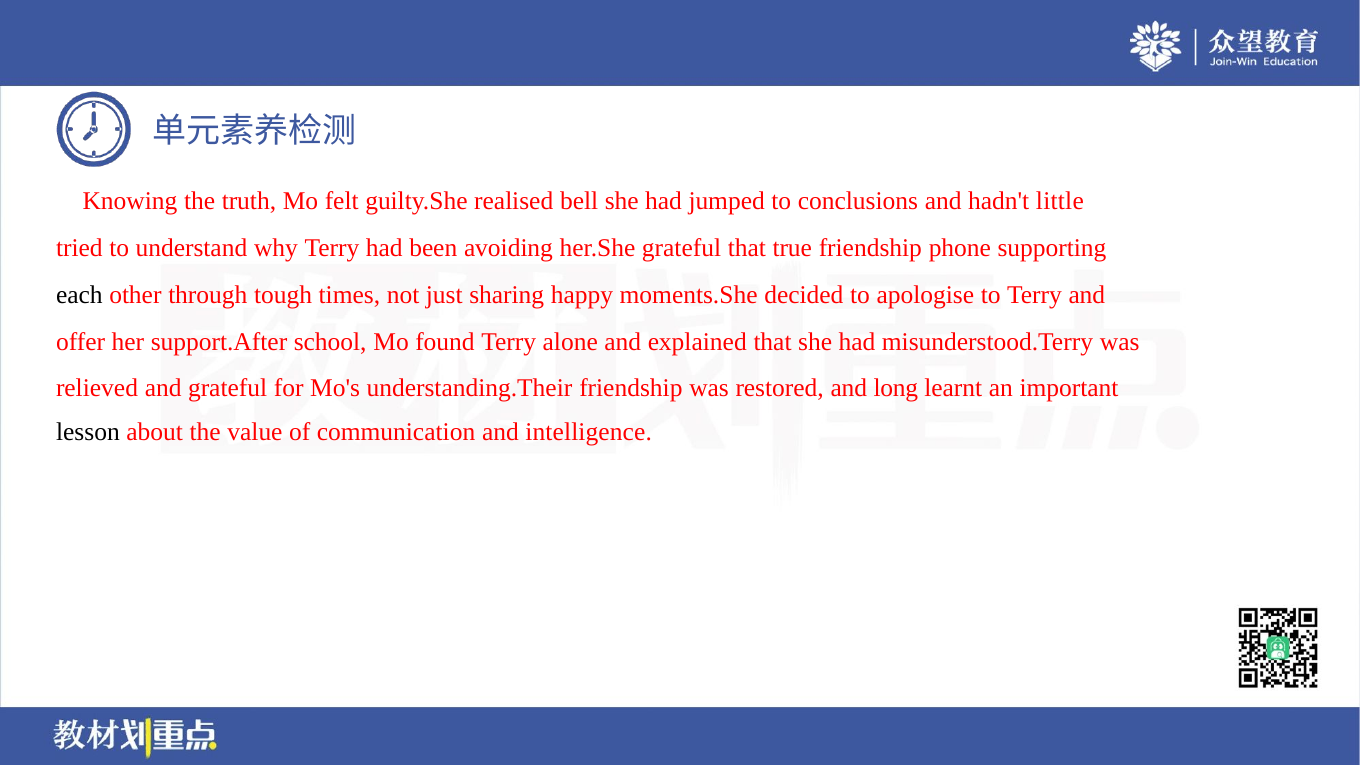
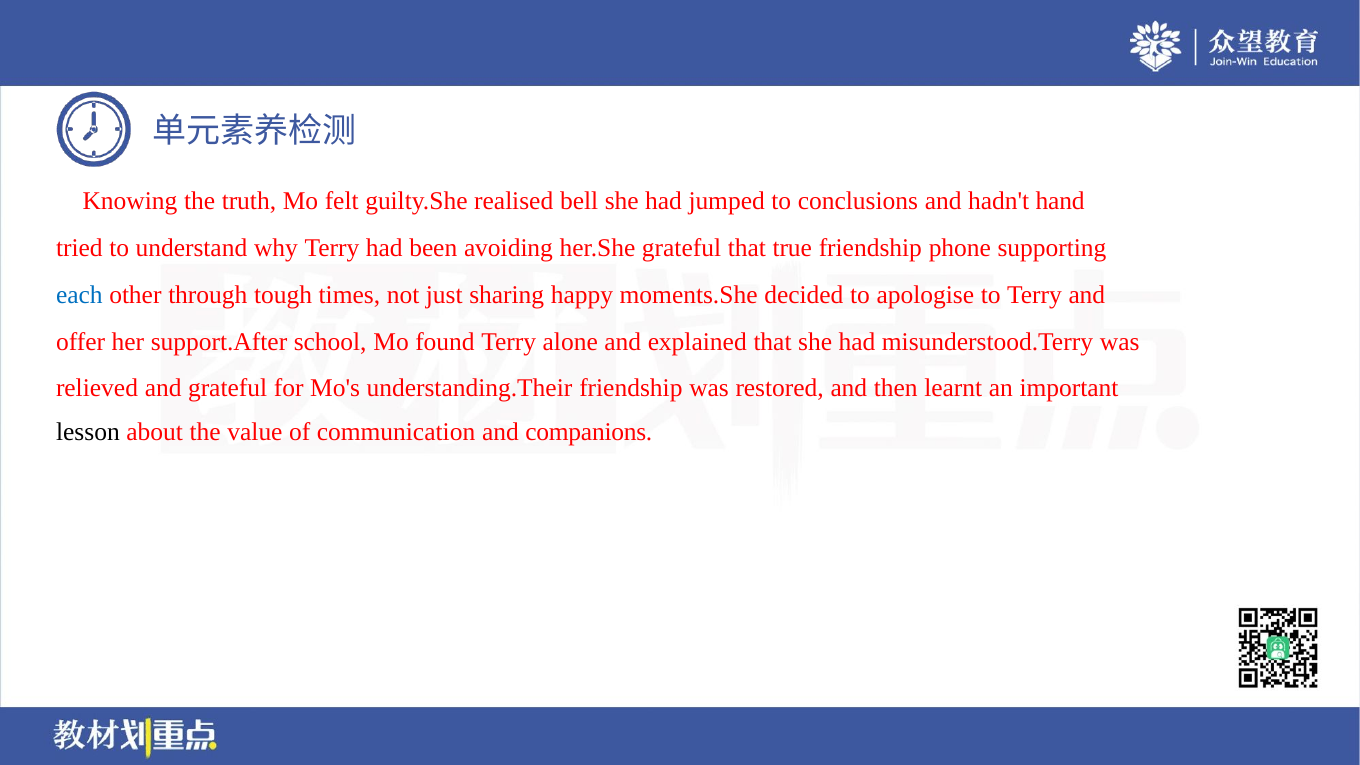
little: little -> hand
each colour: black -> blue
long: long -> then
intelligence: intelligence -> companions
